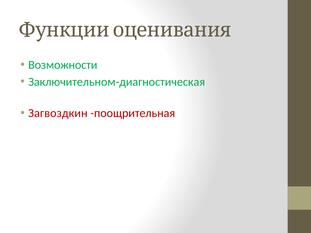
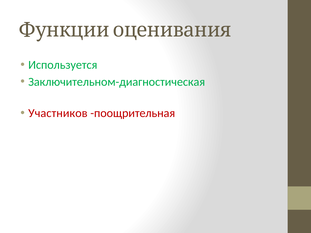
Возможности: Возможности -> Используется
Загвоздкин: Загвоздкин -> Участников
